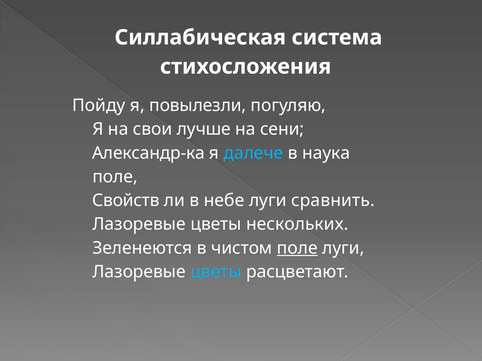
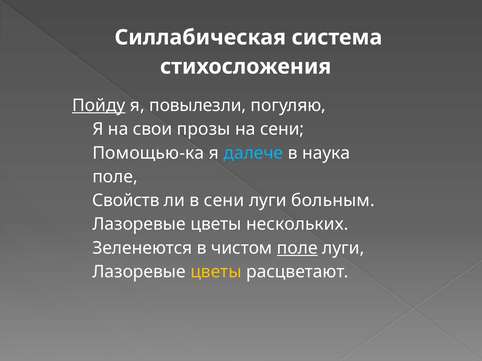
Пойду underline: none -> present
лучше: лучше -> прозы
Александр-ка: Александр-ка -> Помощью-ка
в небе: небе -> сени
сравнить: сравнить -> больным
цветы at (216, 272) colour: light blue -> yellow
